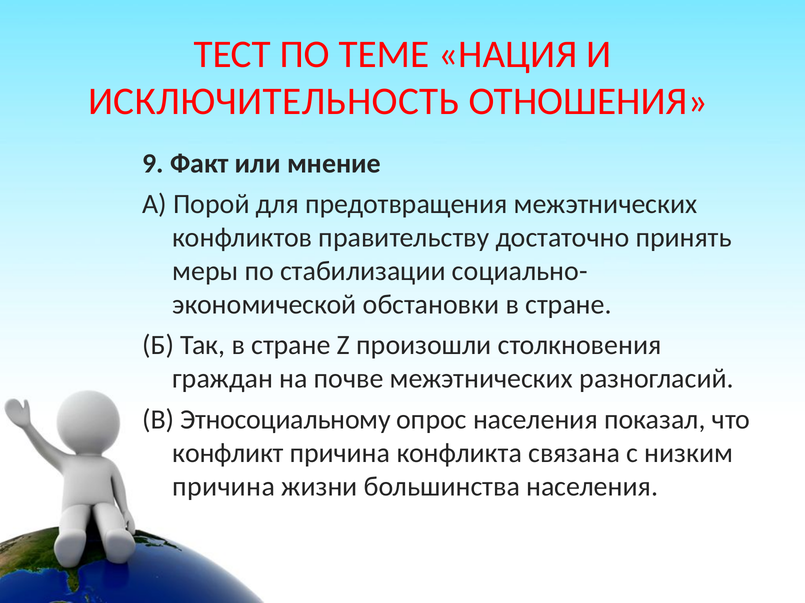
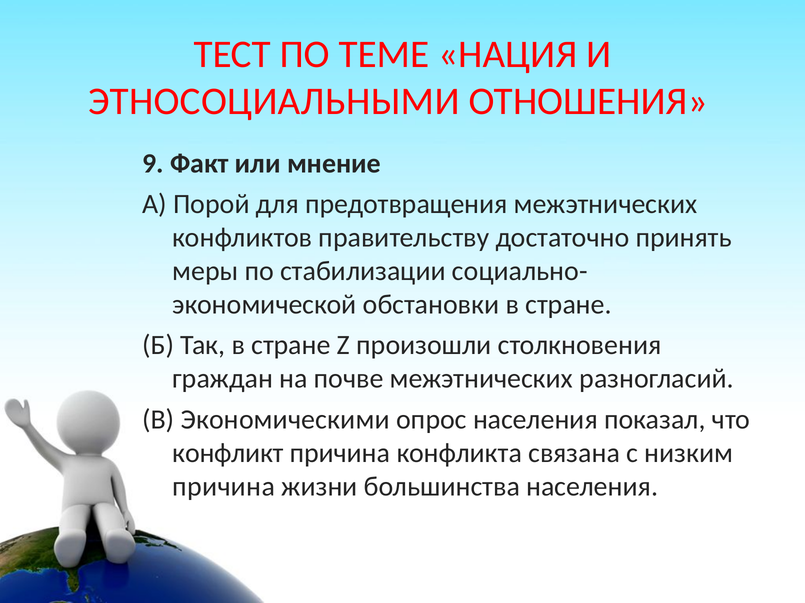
ИСКЛЮЧИТЕЛЬНОСТЬ: ИСКЛЮЧИТЕЛЬНОСТЬ -> ЭТНОСОЦИАЛЬНЫМИ
Этносоциальному: Этносоциальному -> Экономическими
